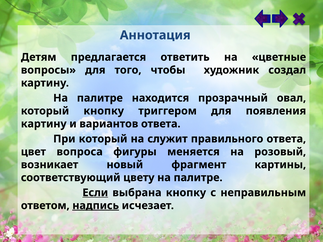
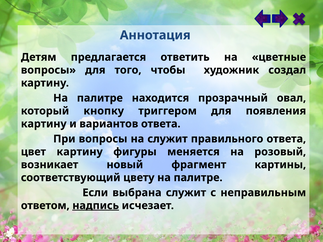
При который: который -> вопросы
цвет вопроса: вопроса -> картину
Если underline: present -> none
выбрана кнопку: кнопку -> служит
